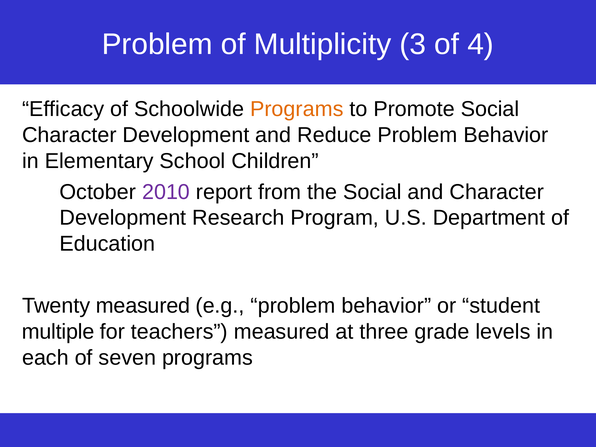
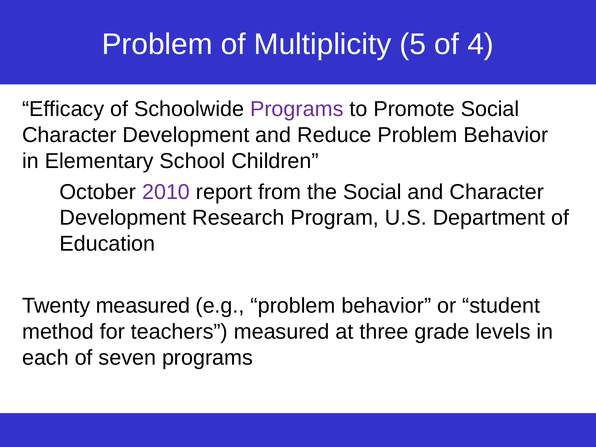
3: 3 -> 5
Programs at (297, 109) colour: orange -> purple
multiple: multiple -> method
